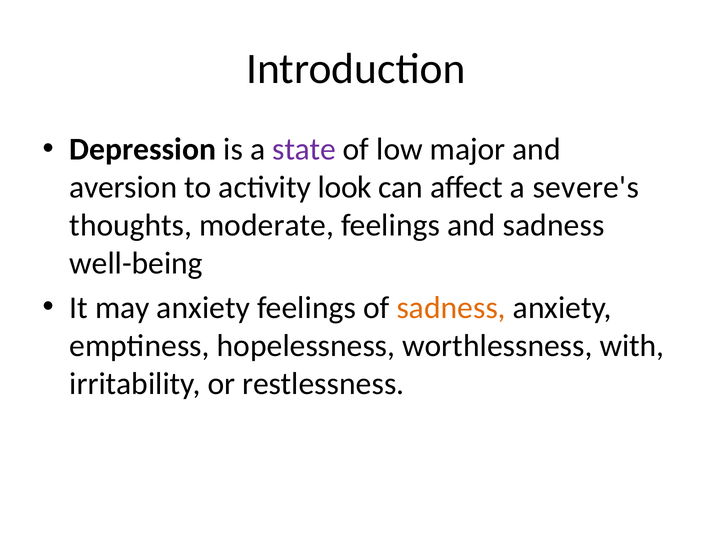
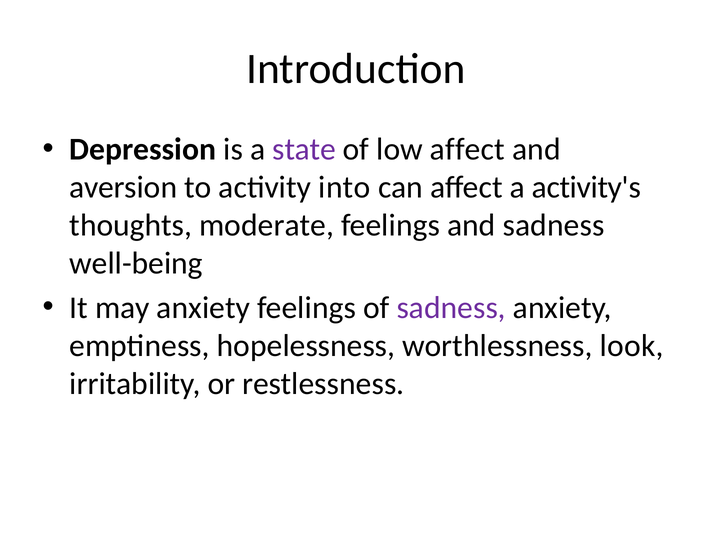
low major: major -> affect
look: look -> into
severe's: severe's -> activity's
sadness at (451, 308) colour: orange -> purple
with: with -> look
